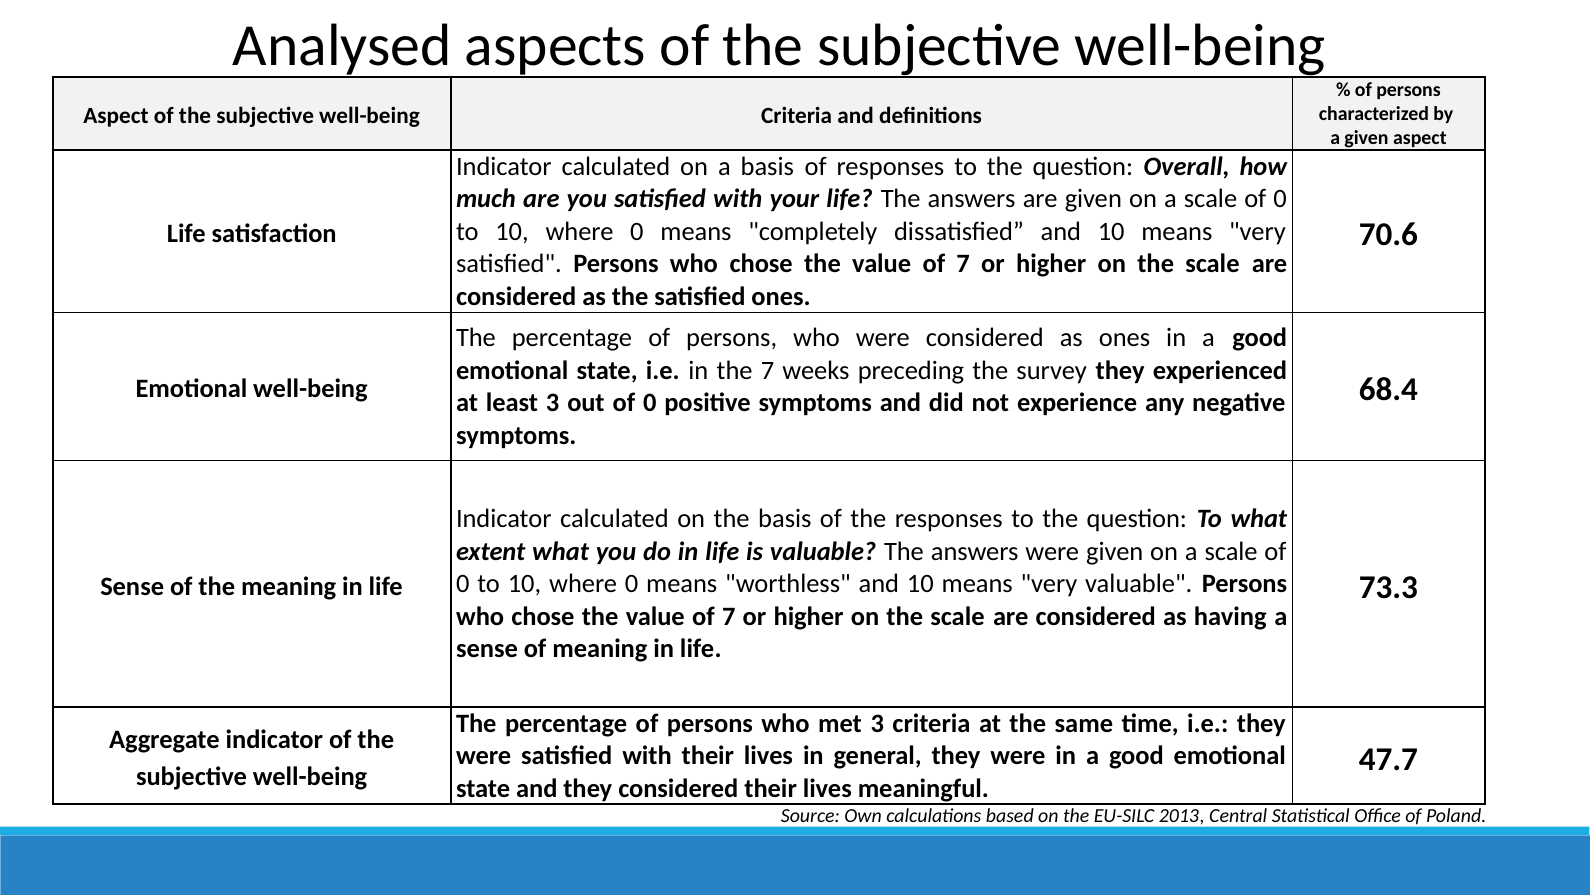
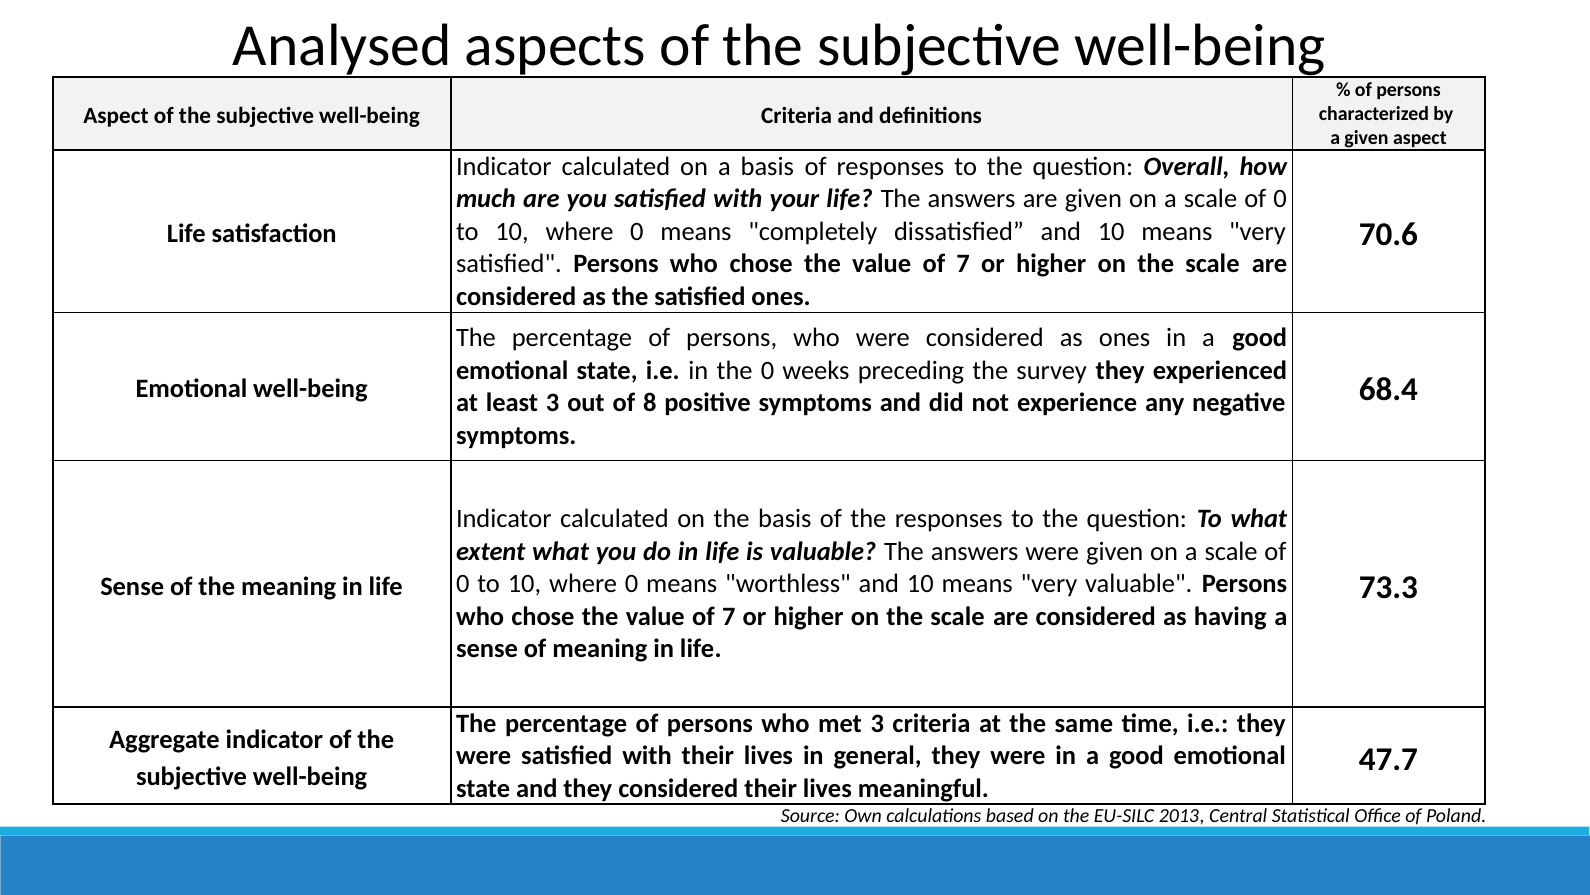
the 7: 7 -> 0
out of 0: 0 -> 8
